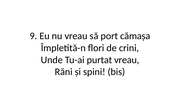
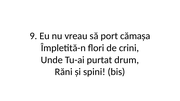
purtat vreau: vreau -> drum
